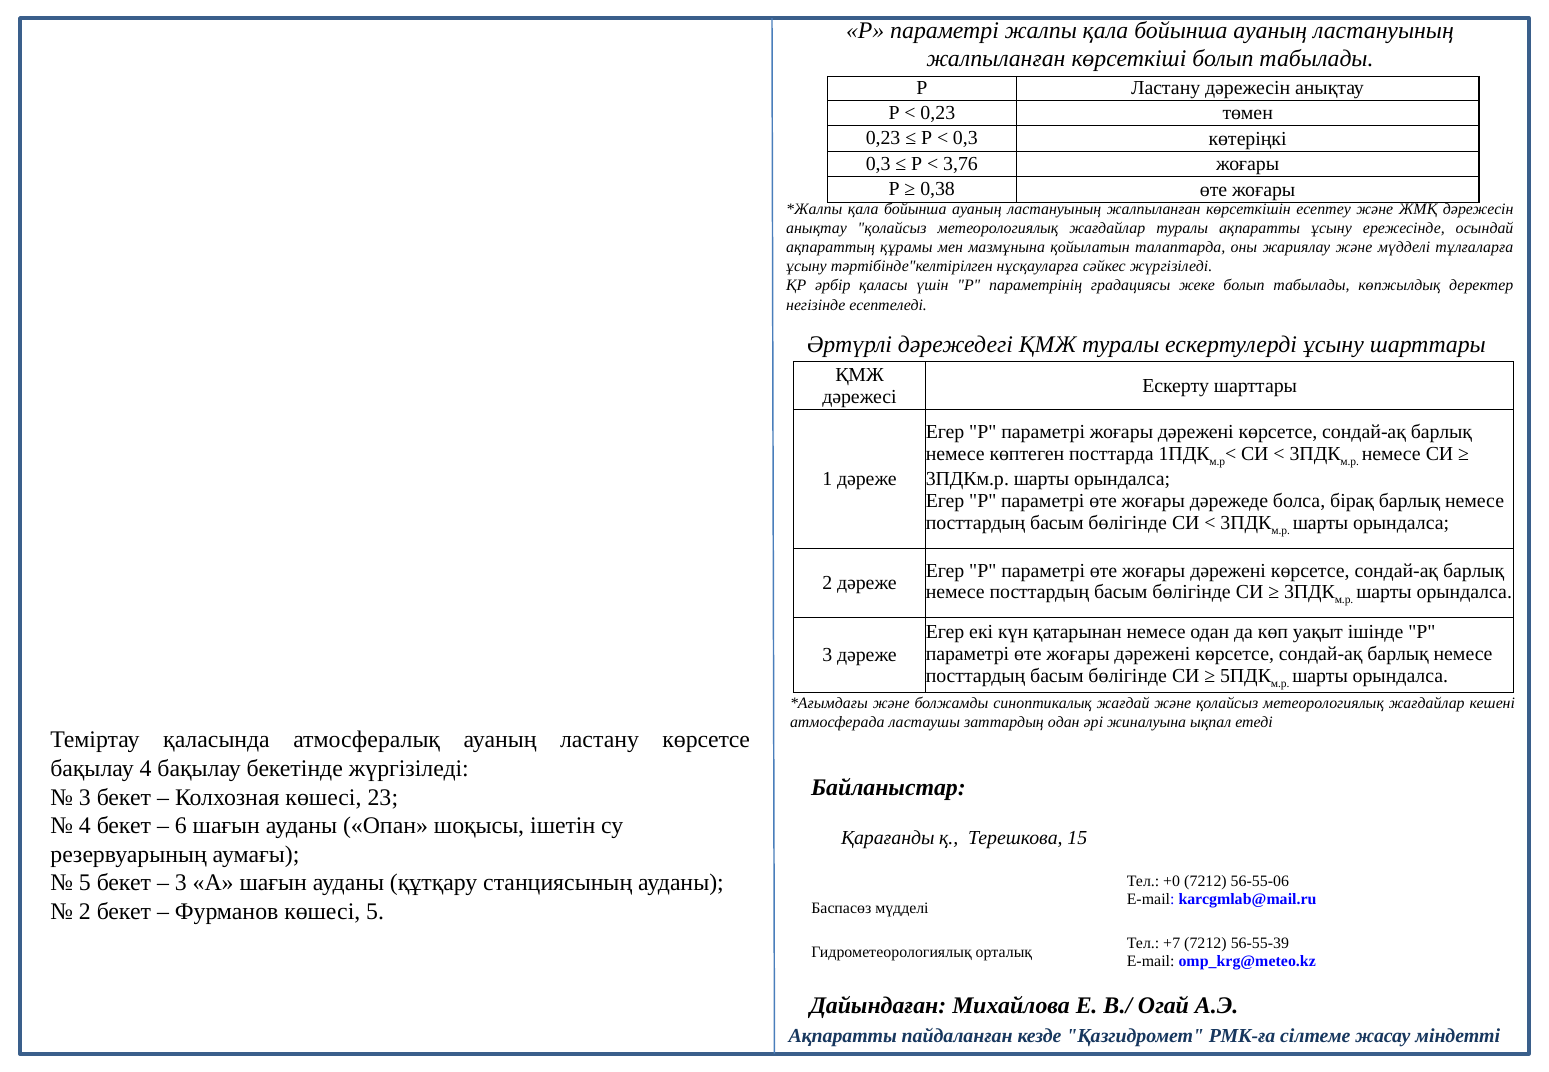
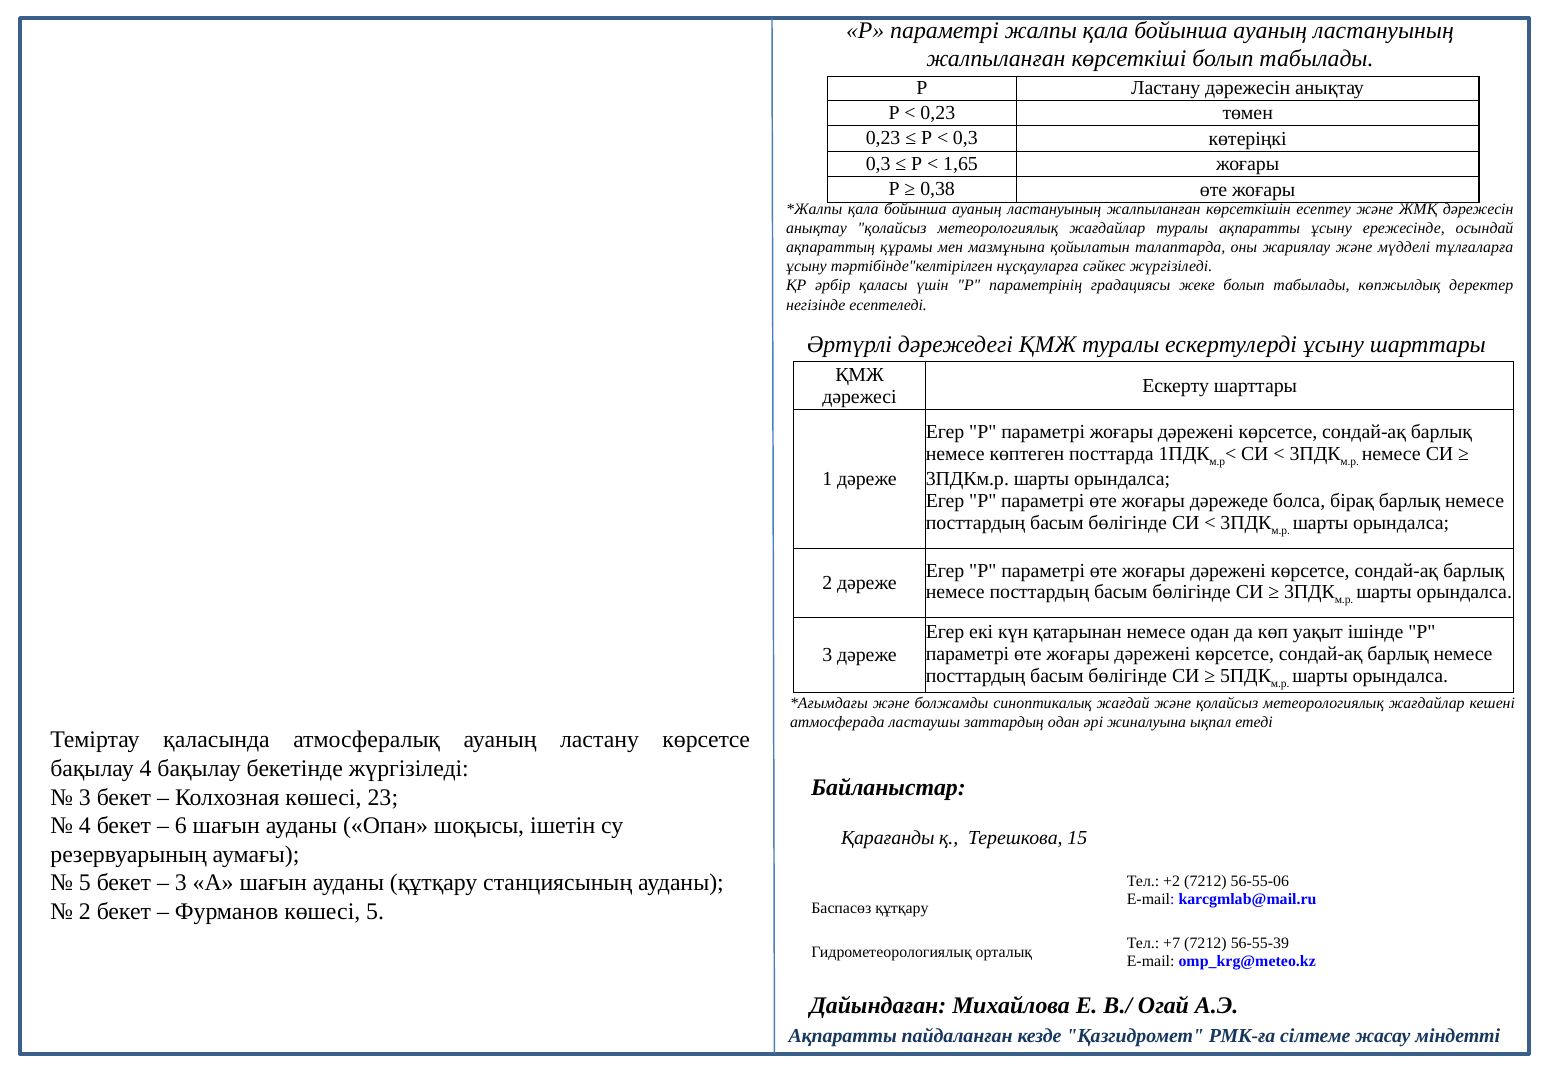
3,76: 3,76 -> 1,65
+0: +0 -> +2
Баспасөз мүдделі: мүдделі -> құтқару
